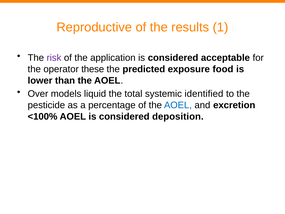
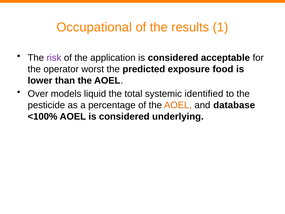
Reproductive: Reproductive -> Occupational
these: these -> worst
AOEL at (178, 105) colour: blue -> orange
excretion: excretion -> database
deposition: deposition -> underlying
